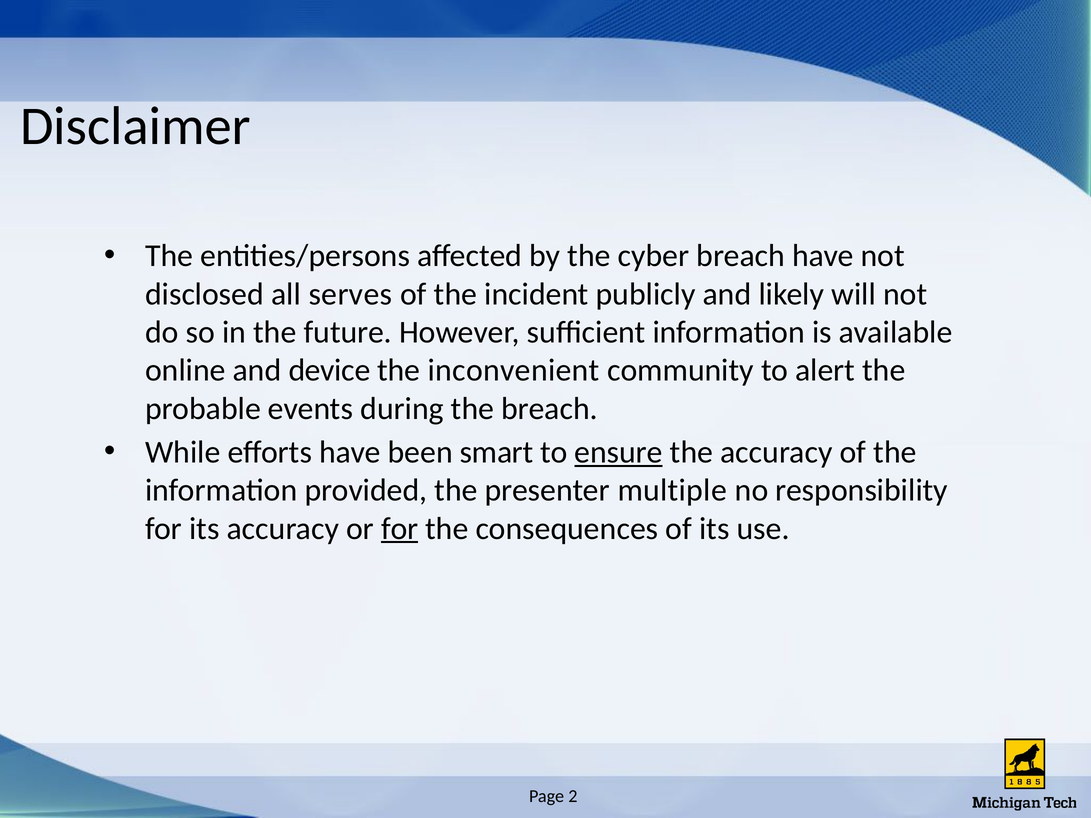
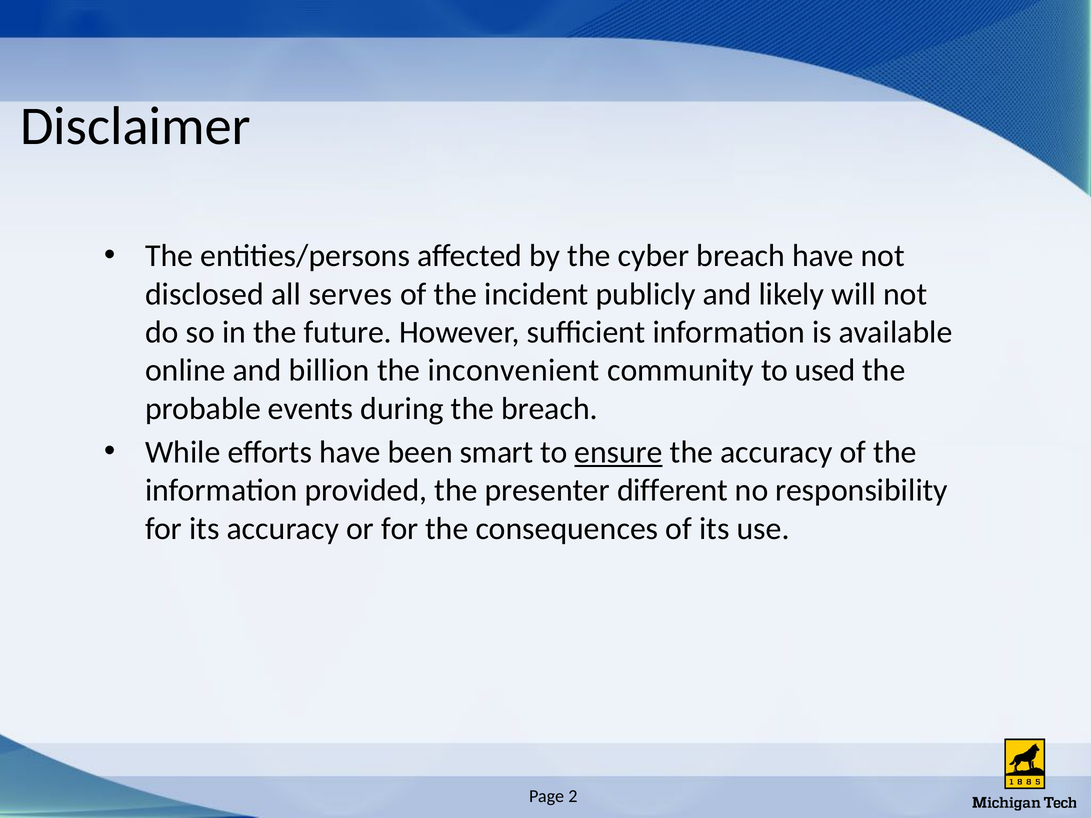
device: device -> billion
alert: alert -> used
multiple: multiple -> different
for at (400, 529) underline: present -> none
